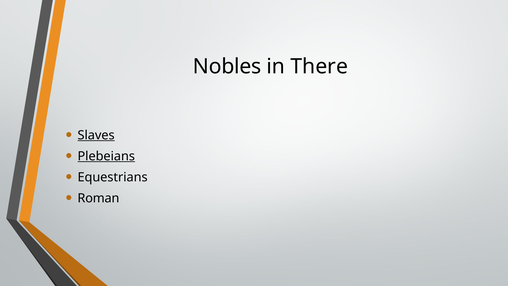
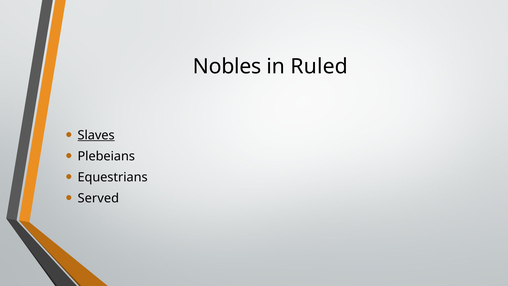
There: There -> Ruled
Plebeians underline: present -> none
Roman: Roman -> Served
